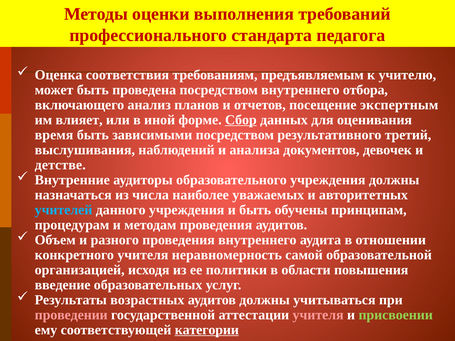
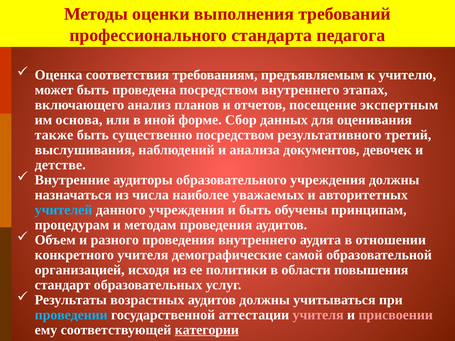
отбора: отбора -> этапах
влияет: влияет -> основа
Сбор underline: present -> none
время: время -> также
зависимыми: зависимыми -> существенно
неравномерность: неравномерность -> демографические
введение: введение -> стандарт
проведении colour: pink -> light blue
присвоении colour: light green -> pink
